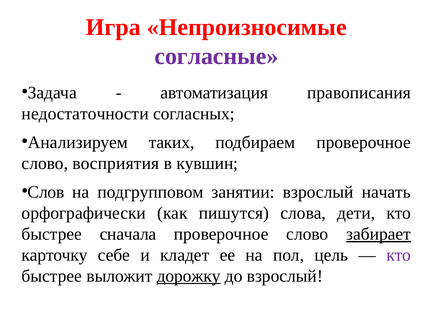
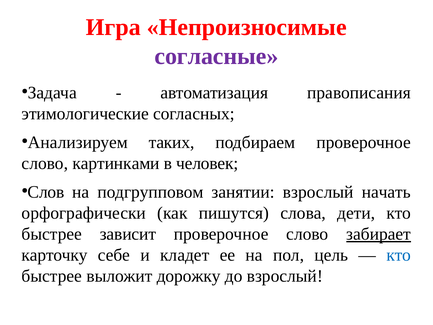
недостаточности: недостаточности -> этимологические
восприятия: восприятия -> картинками
кувшин: кувшин -> человек
сначала: сначала -> зависит
кто at (399, 255) colour: purple -> blue
дорожку underline: present -> none
